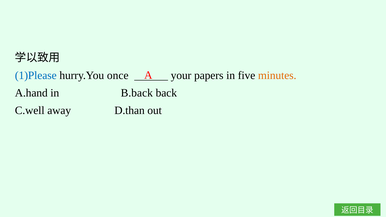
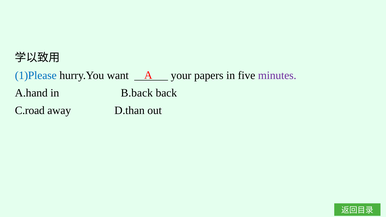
once: once -> want
minutes colour: orange -> purple
C.well: C.well -> C.road
